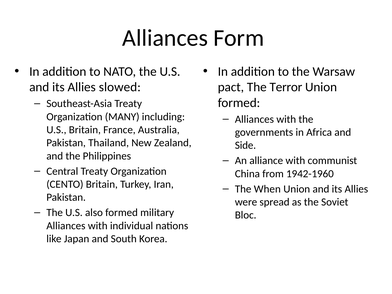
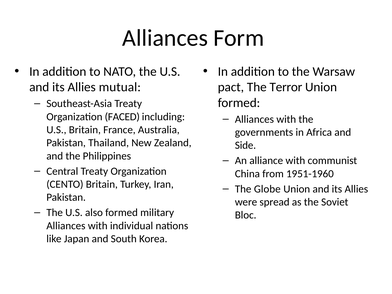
slowed: slowed -> mutual
MANY: MANY -> FACED
1942-1960: 1942-1960 -> 1951-1960
When: When -> Globe
